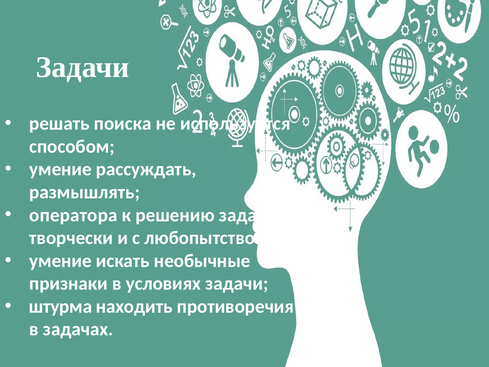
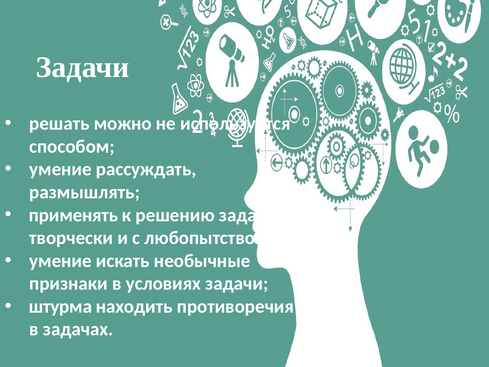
поиска: поиска -> можно
оператора: оператора -> применять
